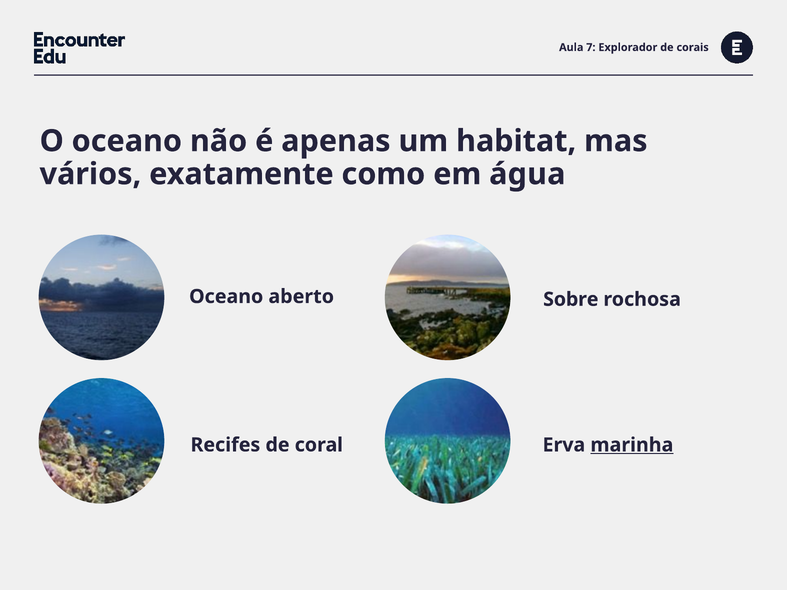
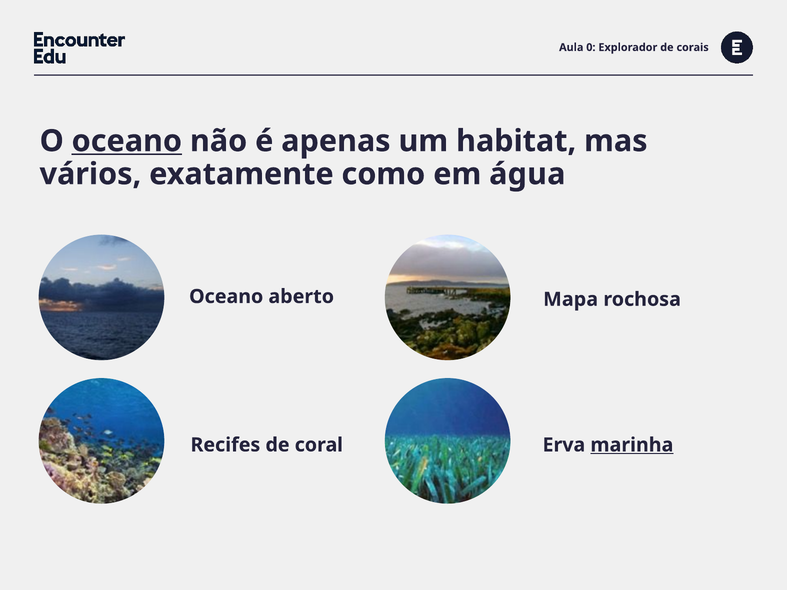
7: 7 -> 0
oceano at (127, 141) underline: none -> present
Sobre: Sobre -> Mapa
